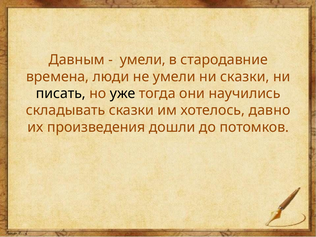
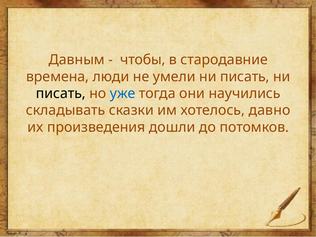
умели at (143, 60): умели -> чтобы
умели ни сказки: сказки -> писать
уже colour: black -> blue
